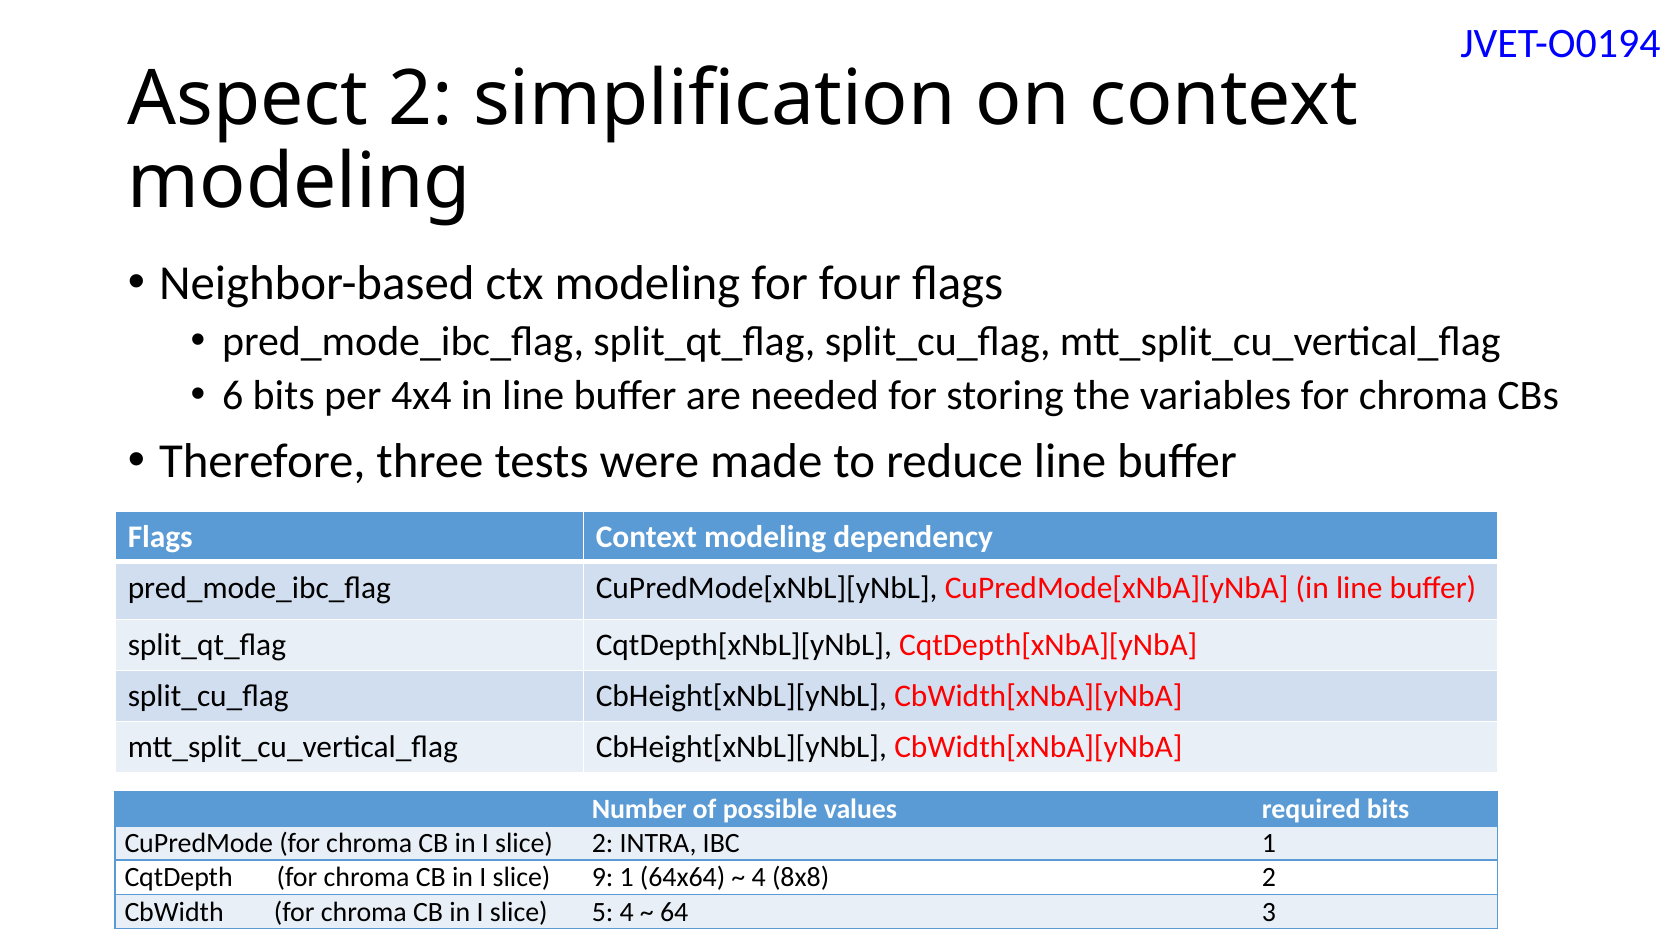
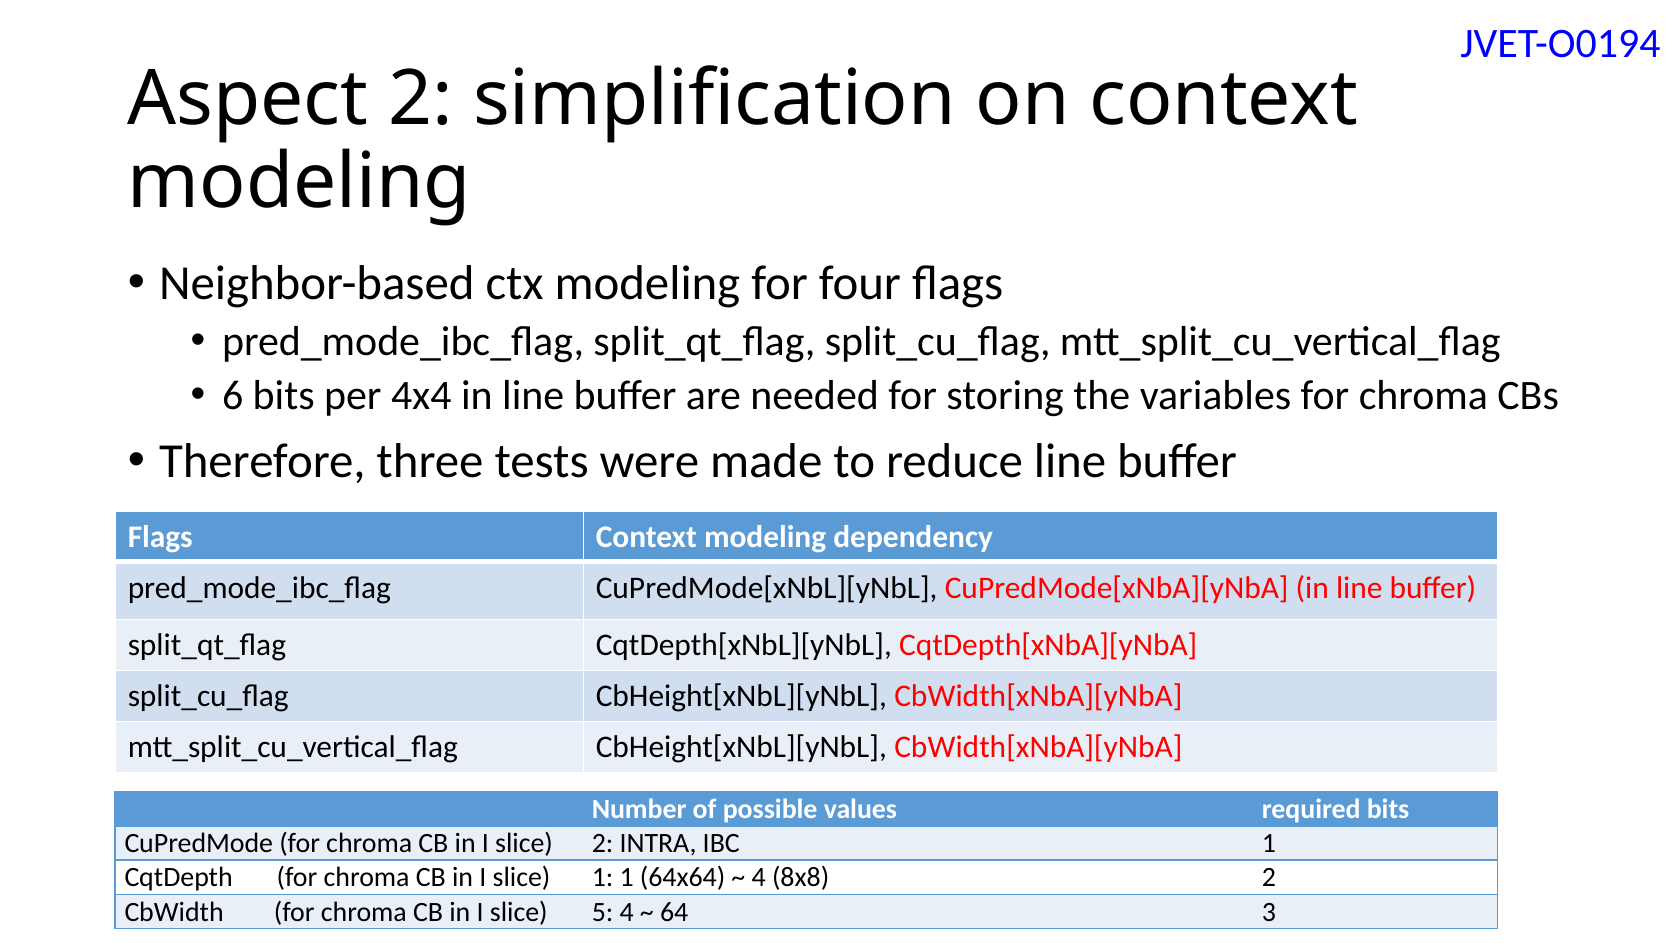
slice 9: 9 -> 1
